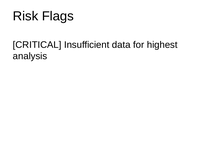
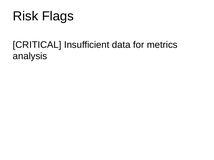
highest: highest -> metrics
